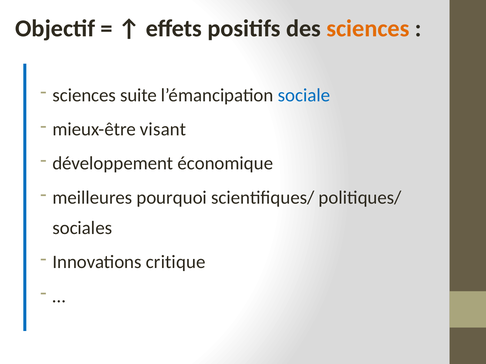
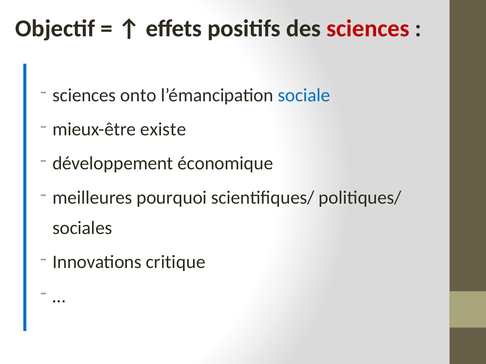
sciences at (368, 29) colour: orange -> red
suite: suite -> onto
visant: visant -> existe
